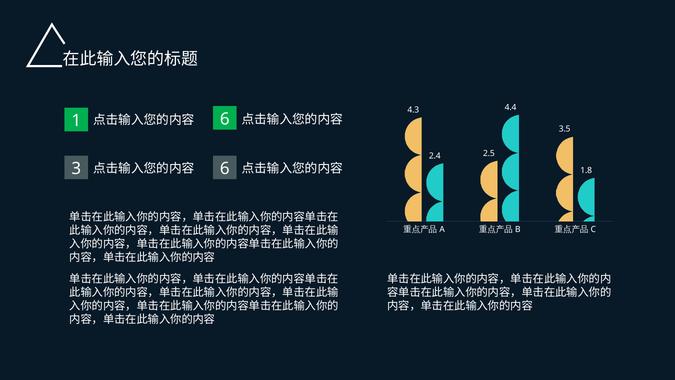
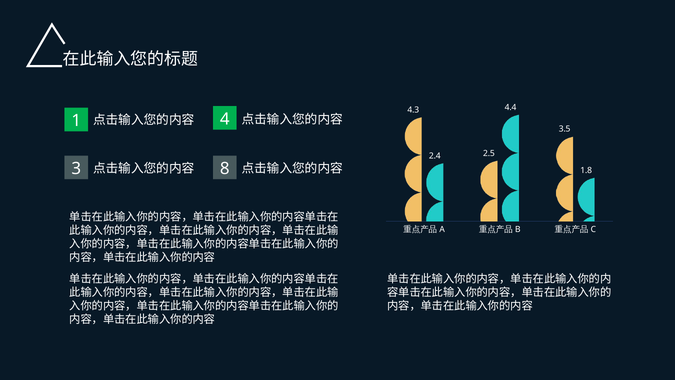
1 6: 6 -> 4
3 6: 6 -> 8
